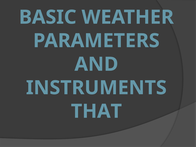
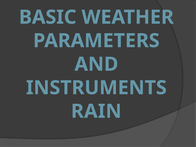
THAT: THAT -> RAIN
